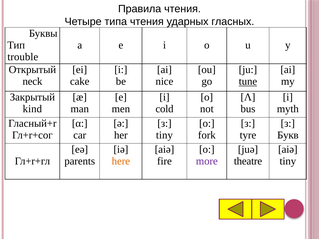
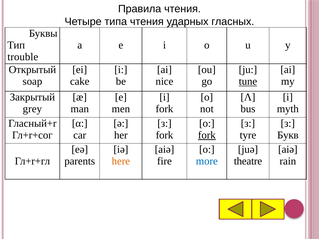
neck: neck -> soap
kind: kind -> grey
cold at (165, 109): cold -> fork
tiny at (164, 135): tiny -> fork
fork at (207, 135) underline: none -> present
more colour: purple -> blue
tiny at (288, 161): tiny -> rain
